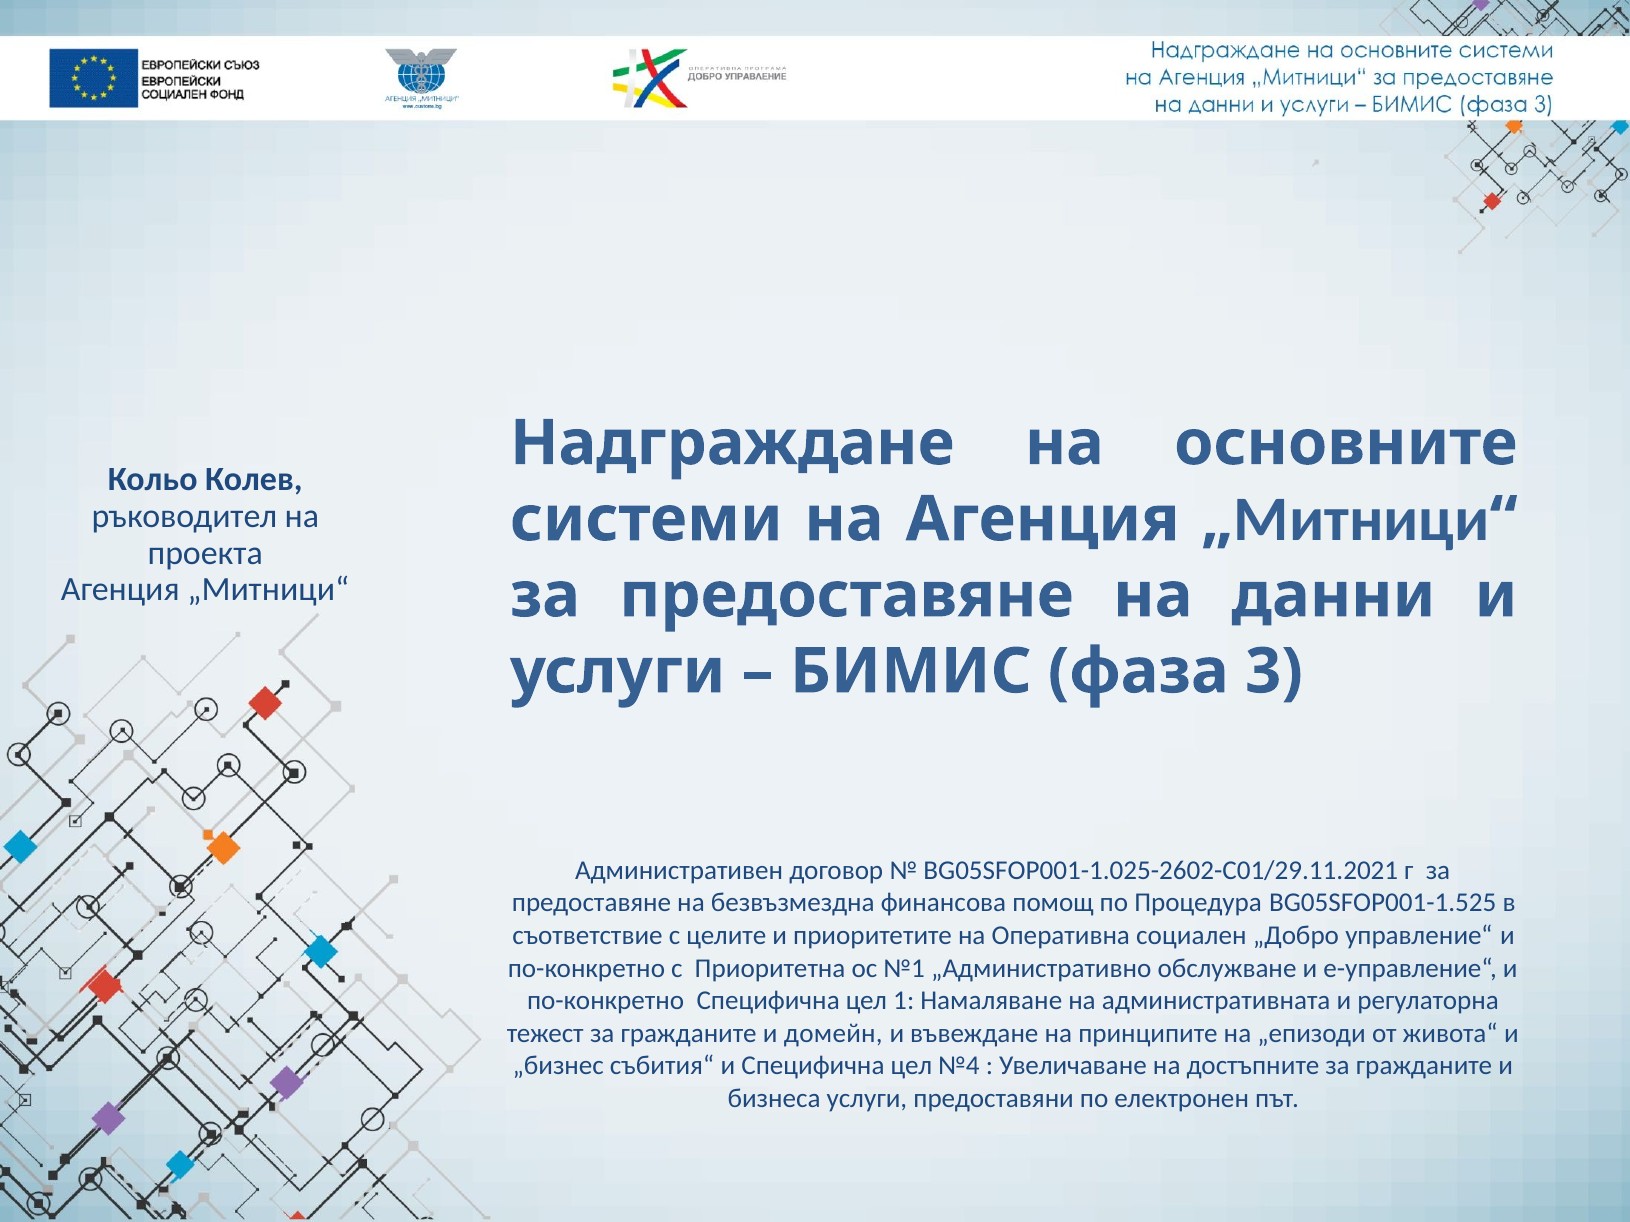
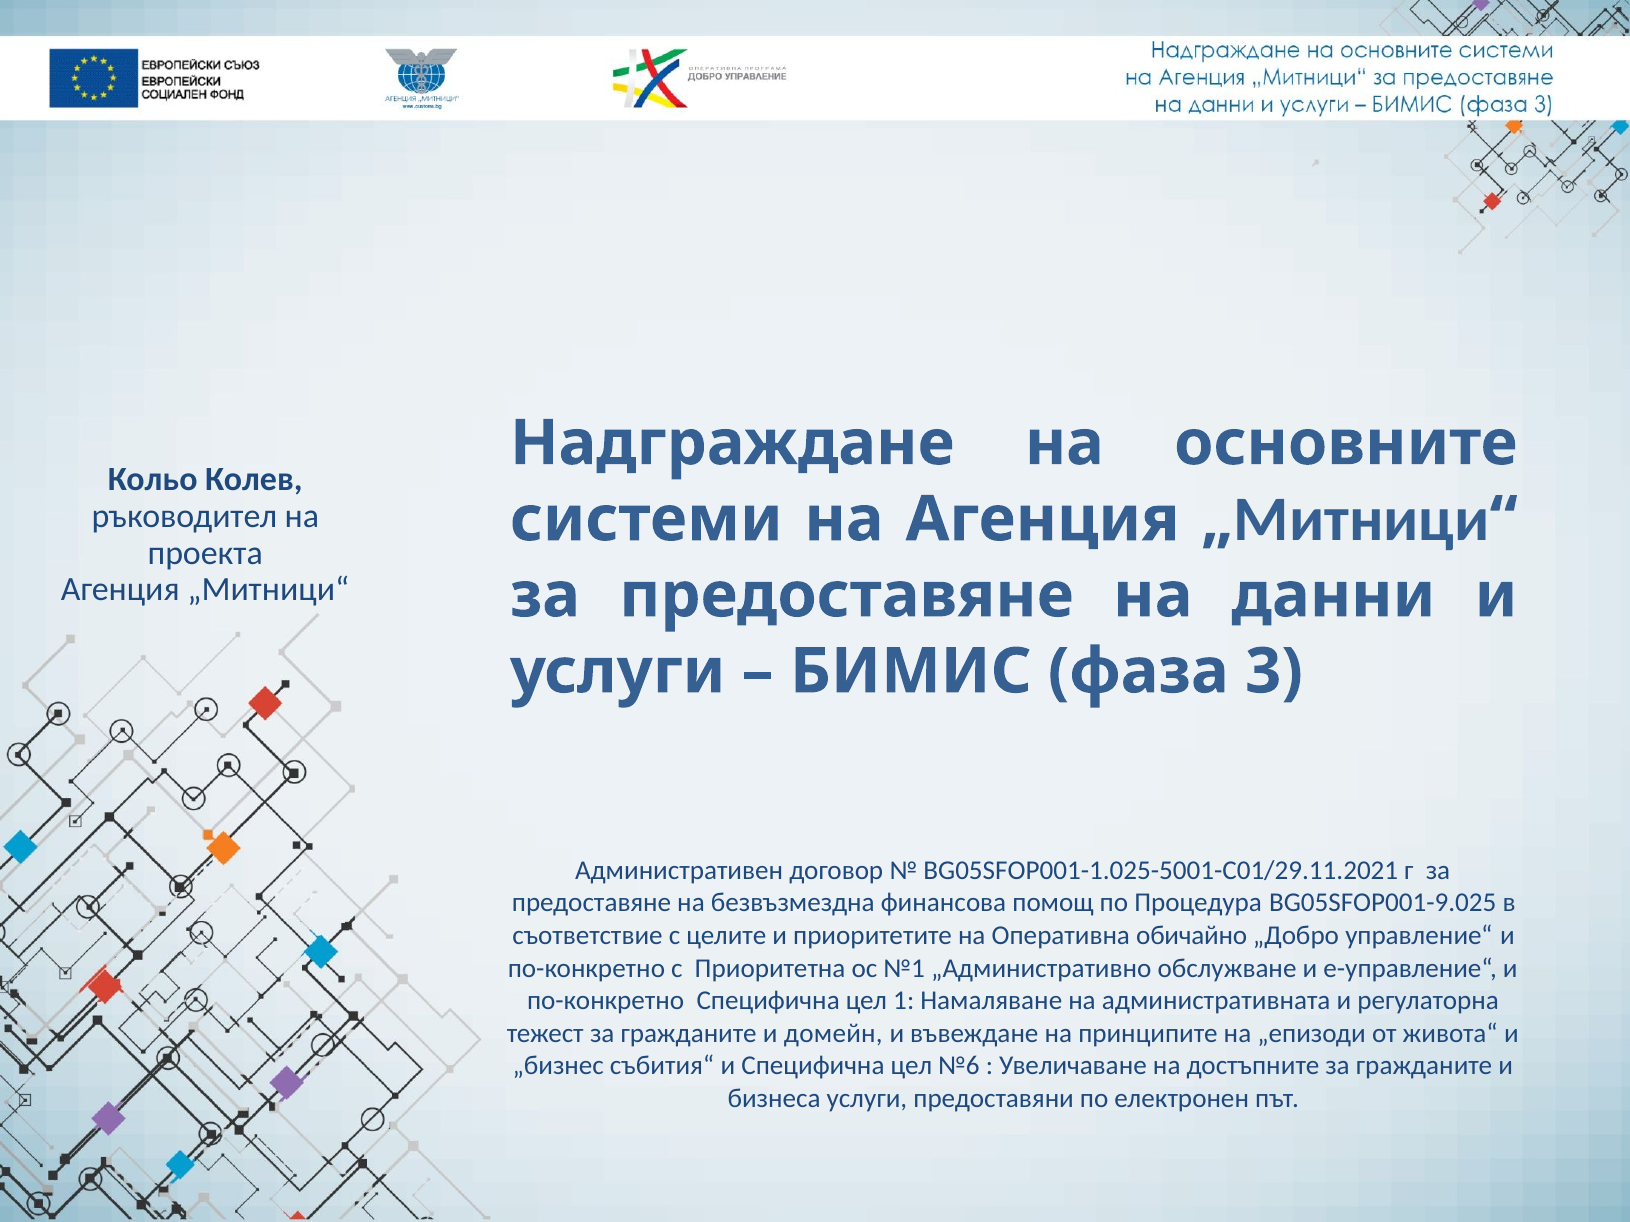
BG05SFOP001-1.025-2602-С01/29.11.2021: BG05SFOP001-1.025-2602-С01/29.11.2021 -> BG05SFOP001-1.025-5001-С01/29.11.2021
BG05SFOP001-1.525: BG05SFOP001-1.525 -> BG05SFOP001-9.025
социален: социален -> обичайно
№4: №4 -> №6
